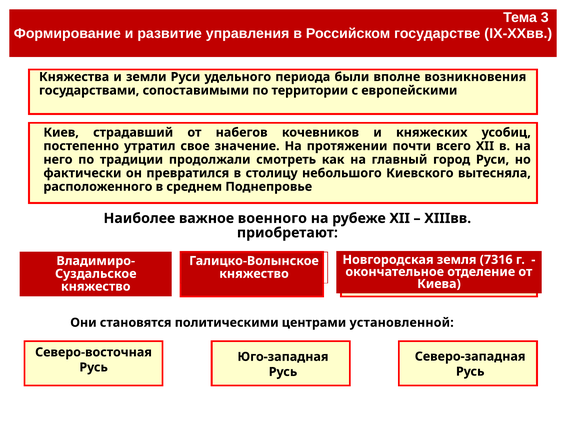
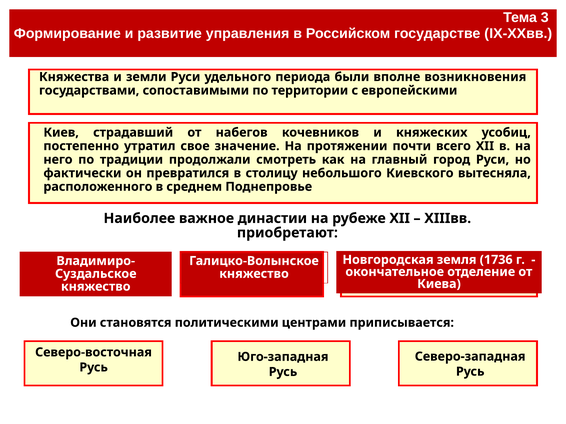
военного: военного -> династии
7316: 7316 -> 1736
установленной: установленной -> приписывается
